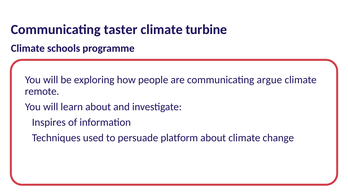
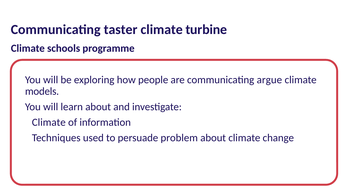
remote: remote -> models
Inspires at (49, 122): Inspires -> Climate
platform: platform -> problem
